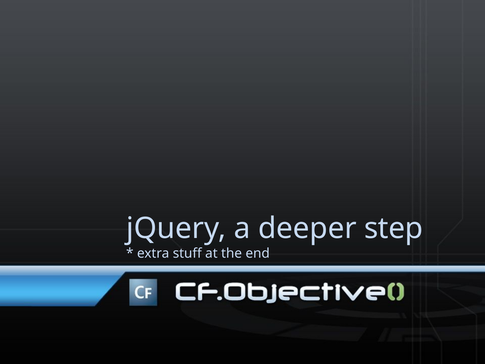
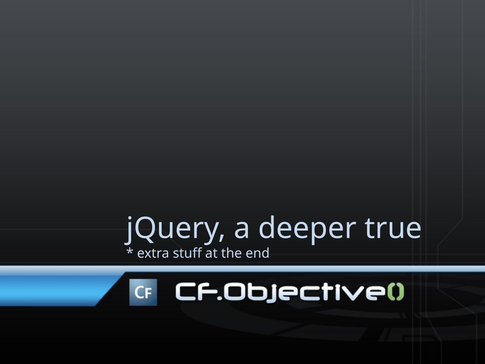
step: step -> true
